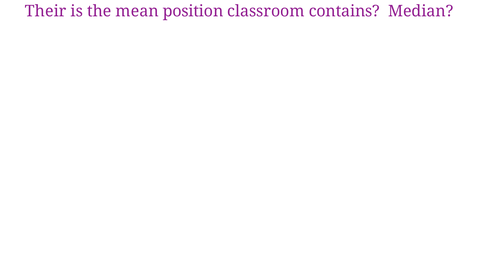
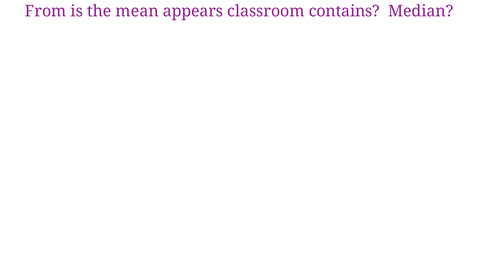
Their: Their -> From
position: position -> appears
